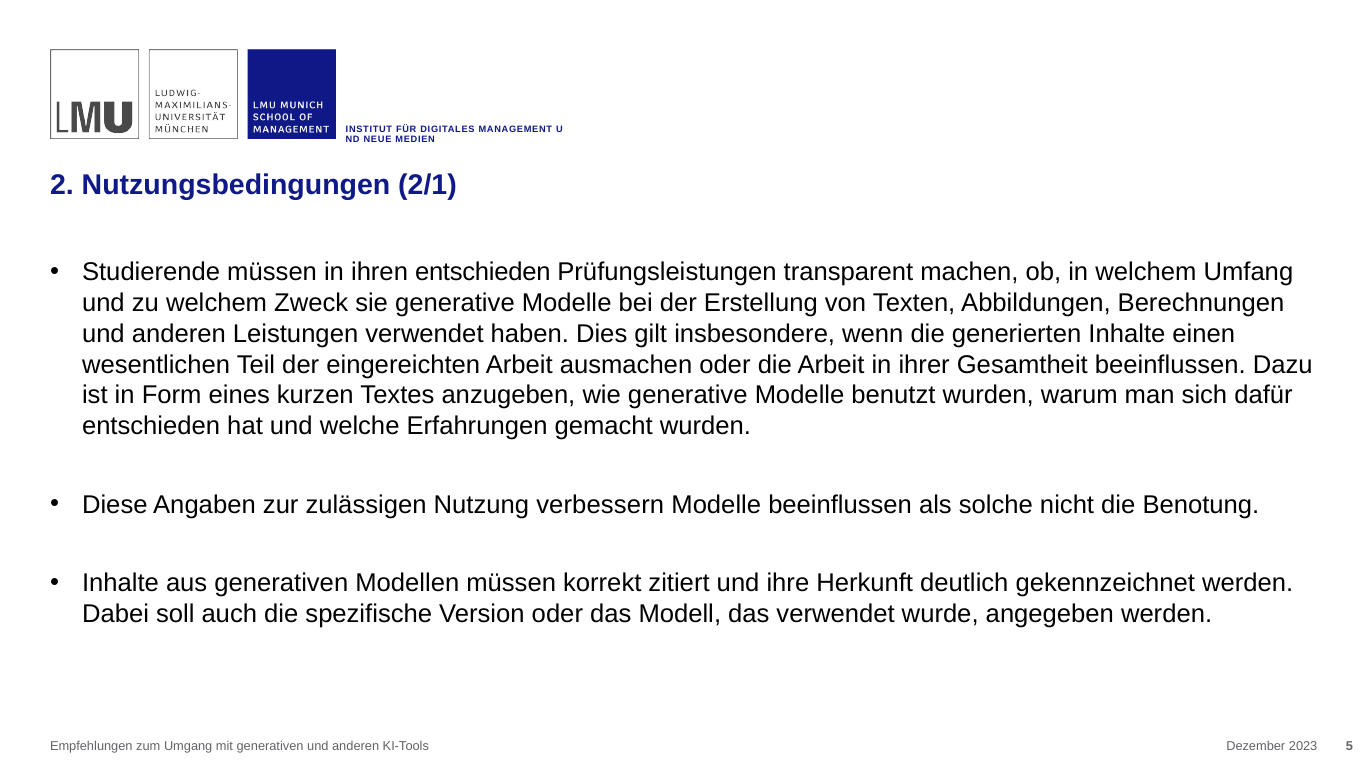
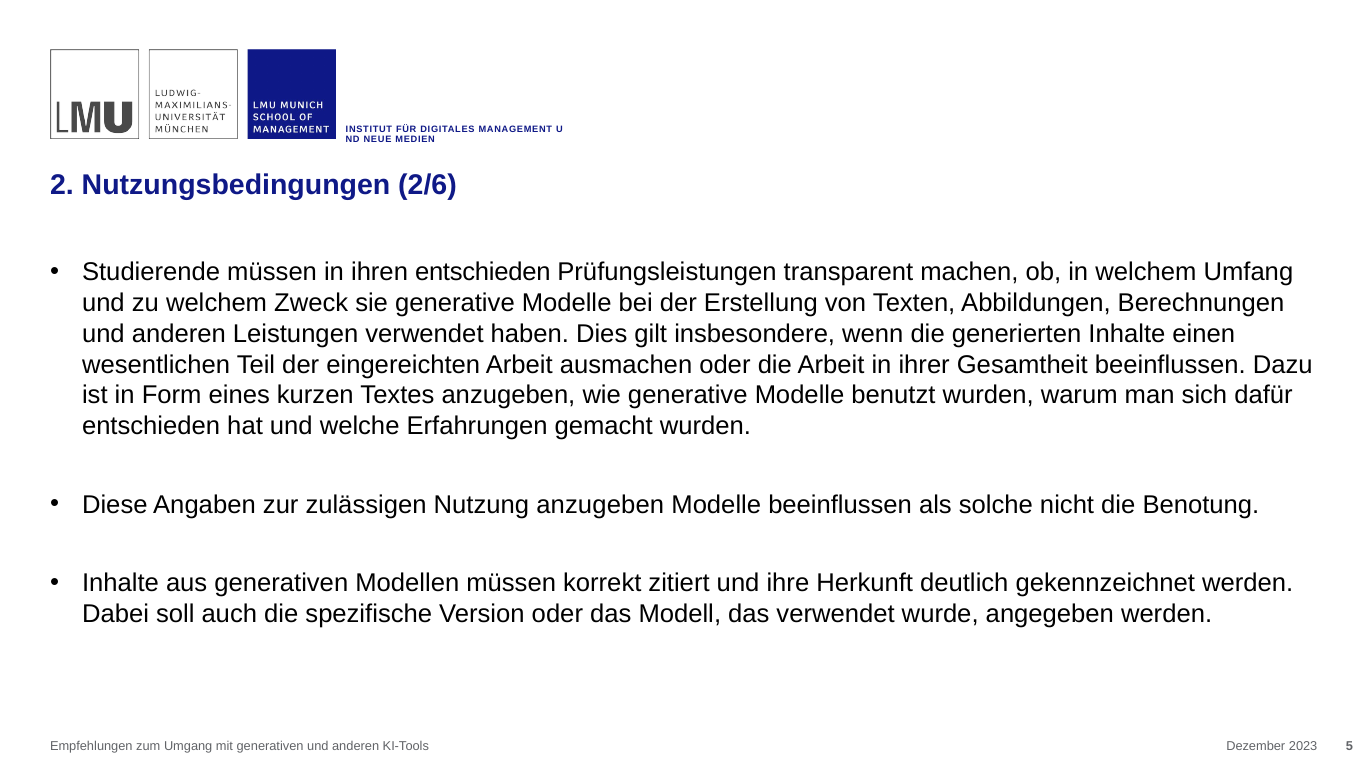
2/1: 2/1 -> 2/6
Nutzung verbessern: verbessern -> anzugeben
